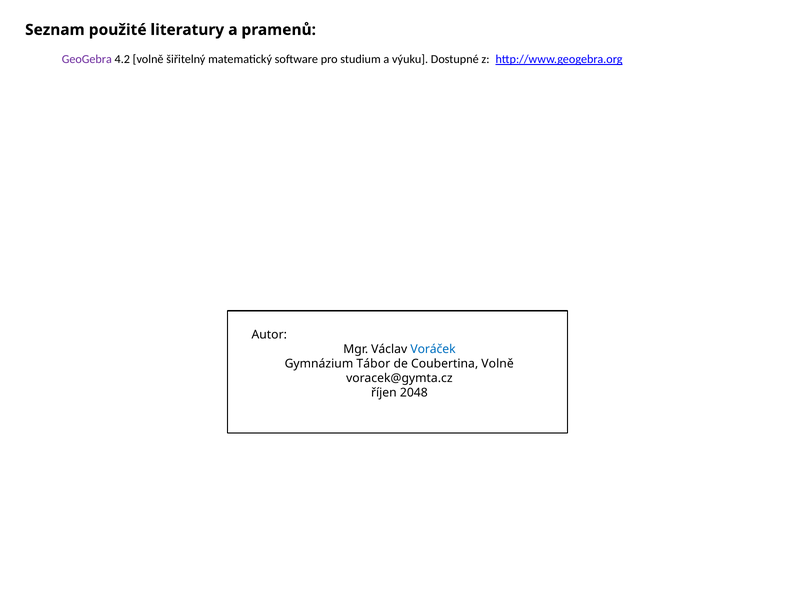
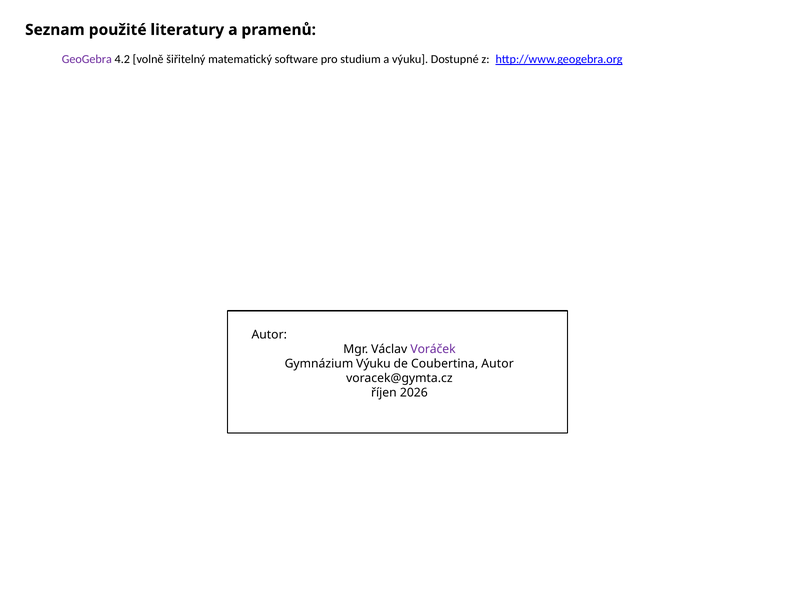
Voráček colour: blue -> purple
Gymnázium Tábor: Tábor -> Výuku
Coubertina Volně: Volně -> Autor
2048: 2048 -> 2026
